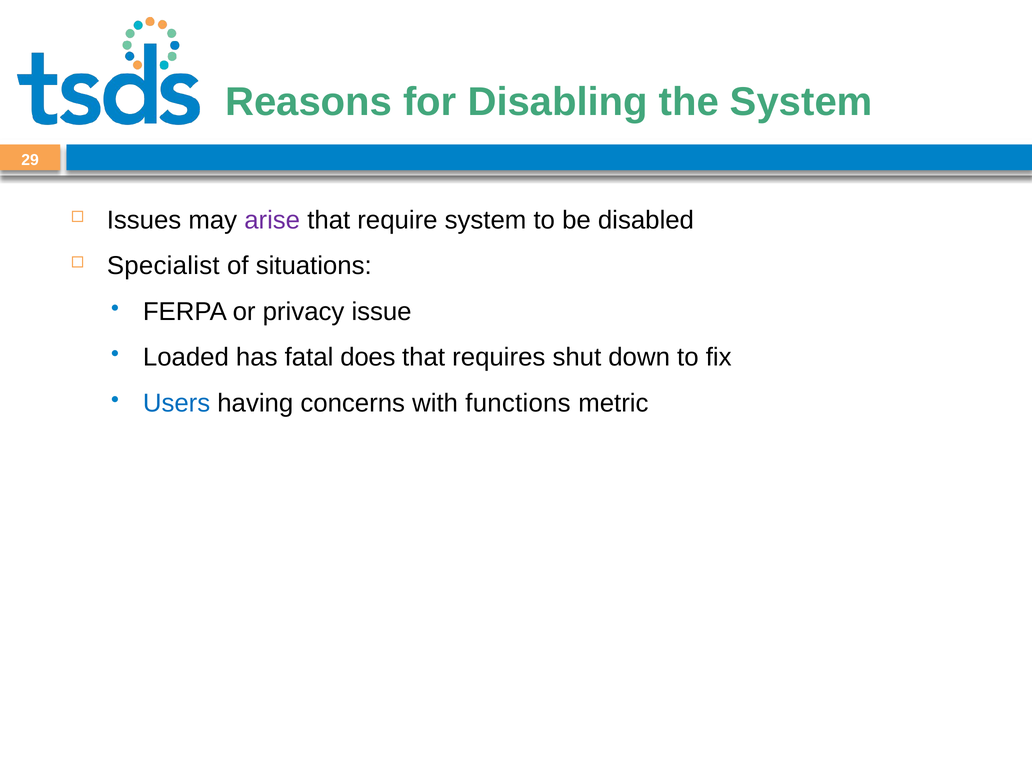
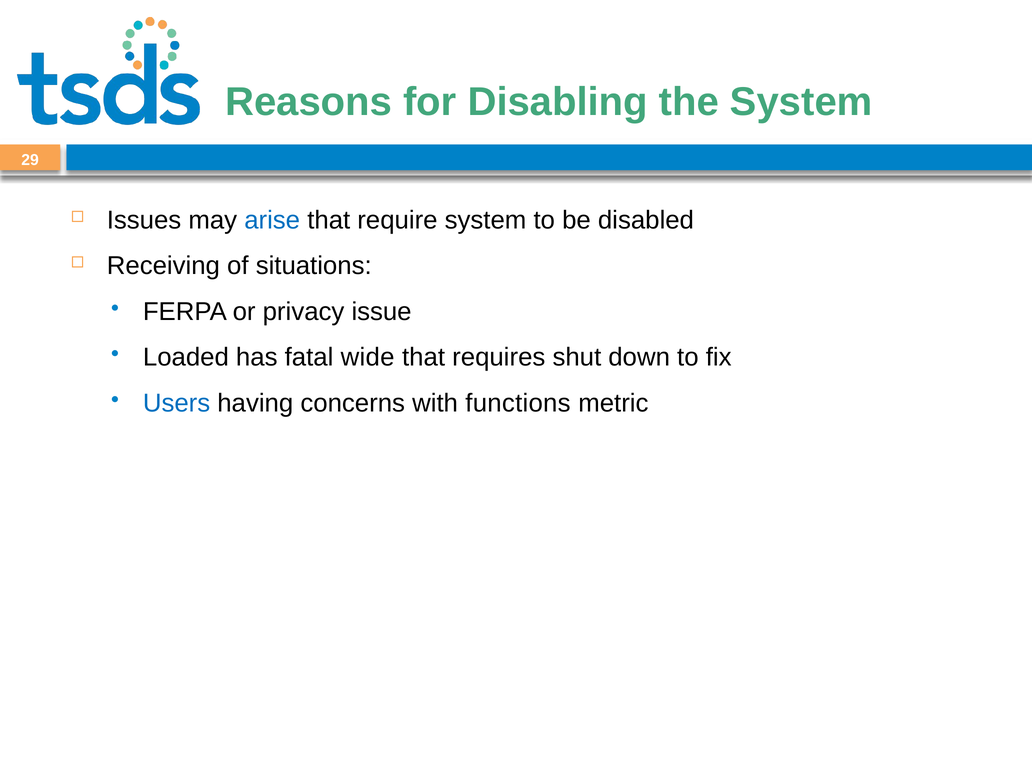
arise colour: purple -> blue
Specialist: Specialist -> Receiving
does: does -> wide
